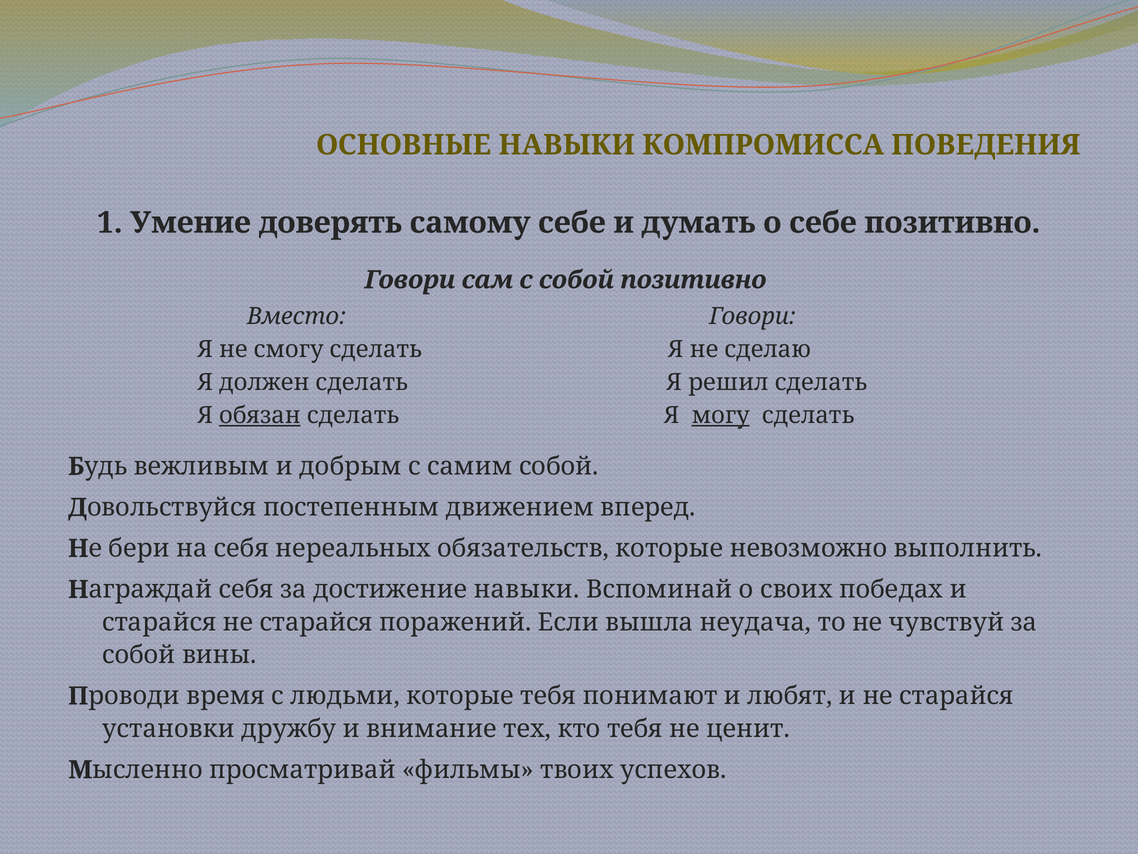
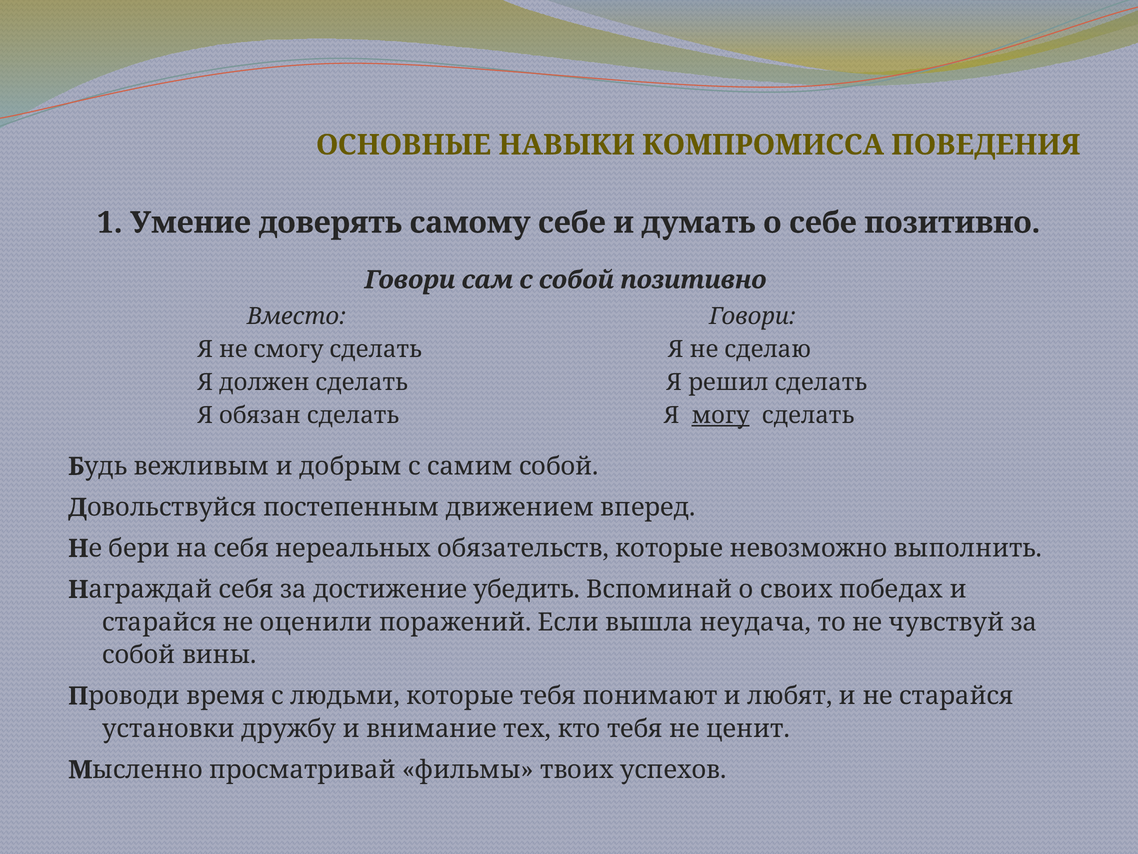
обязан underline: present -> none
достижение навыки: навыки -> убедить
старайся не старайся: старайся -> оценили
